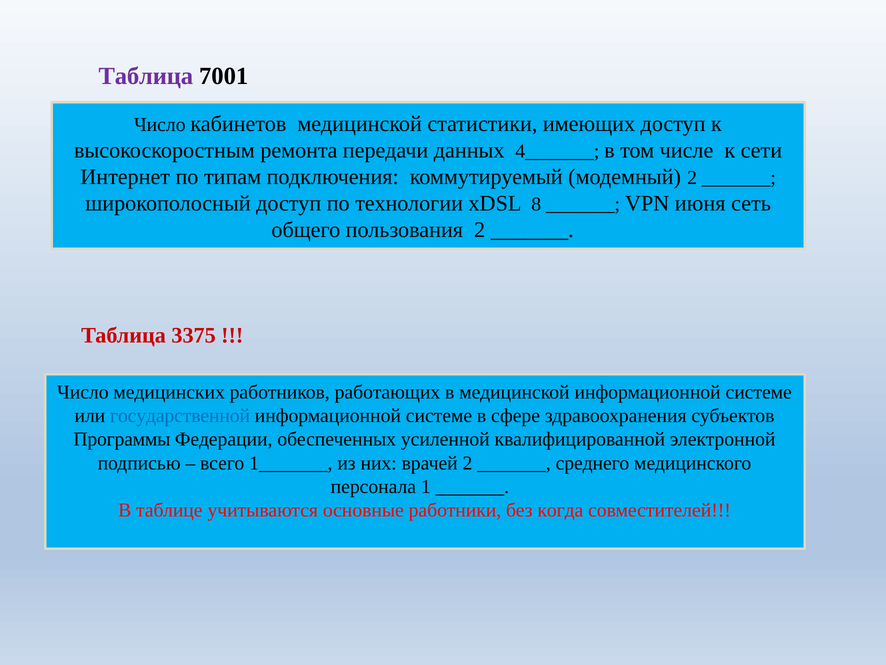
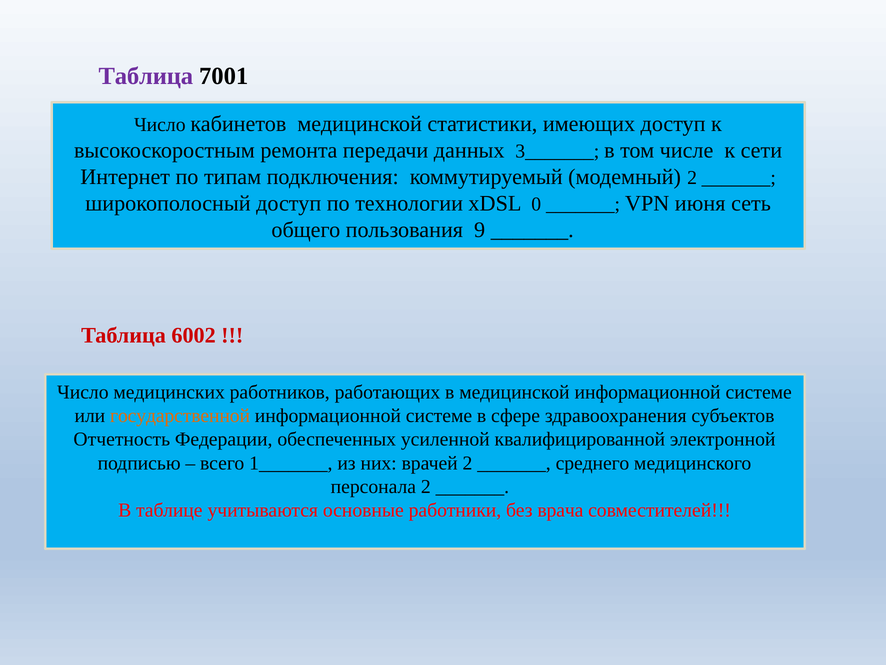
4_______: 4_______ -> 3_______
8: 8 -> 0
пользования 2: 2 -> 9
3375: 3375 -> 6002
государственной colour: blue -> orange
Программы: Программы -> Отчетность
персонала 1: 1 -> 2
когда: когда -> врача
